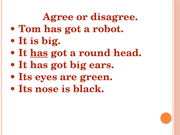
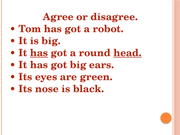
head underline: none -> present
